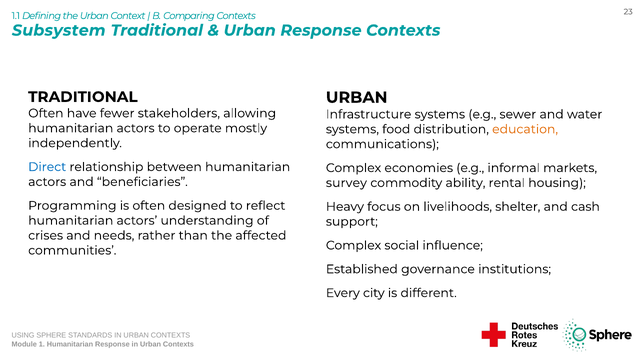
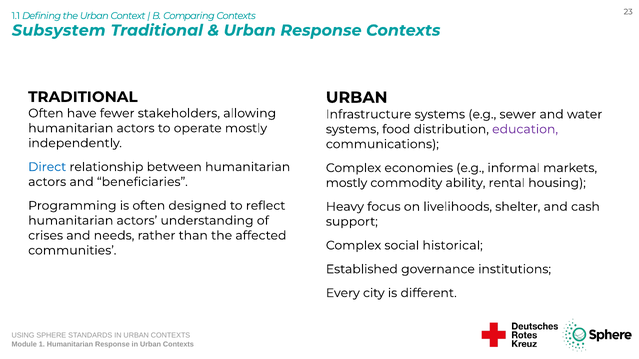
education colour: orange -> purple
survey at (346, 183): survey -> mostly
influence: influence -> historical
